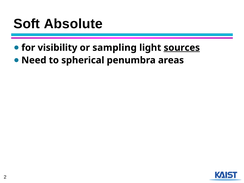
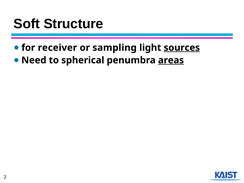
Absolute: Absolute -> Structure
visibility: visibility -> receiver
areas underline: none -> present
